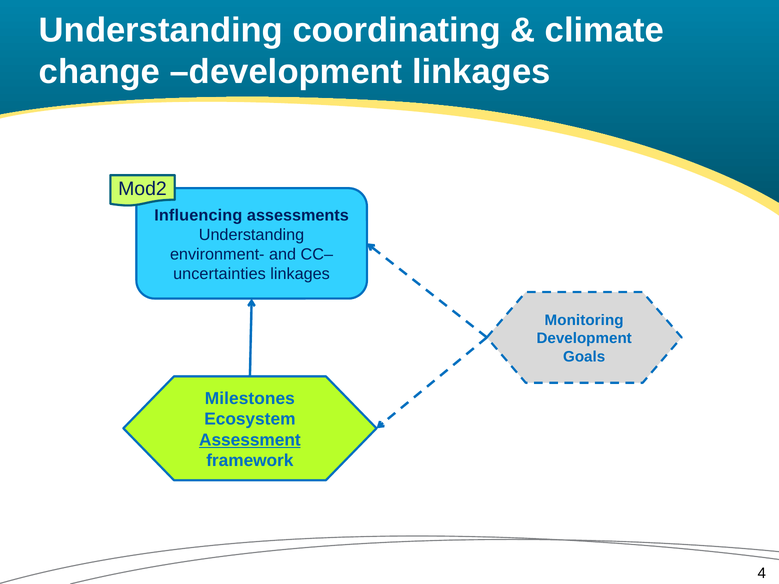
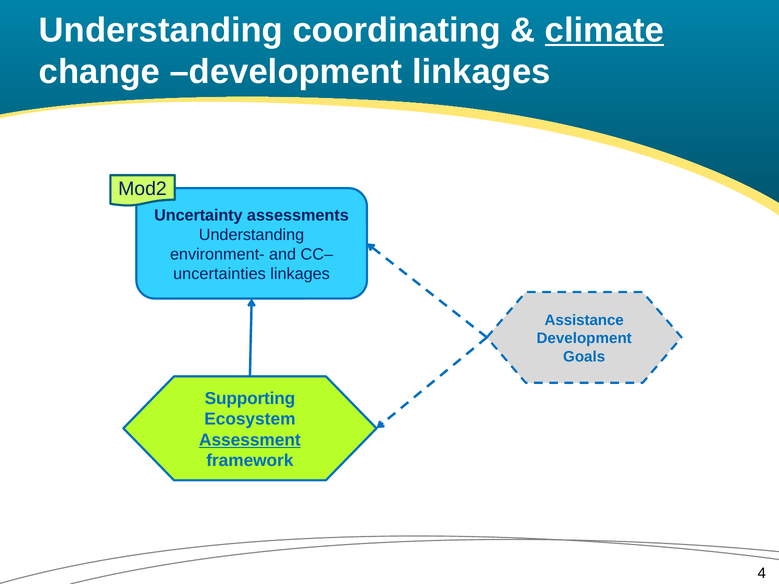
climate underline: none -> present
Influencing: Influencing -> Uncertainty
Monitoring: Monitoring -> Assistance
Milestones: Milestones -> Supporting
